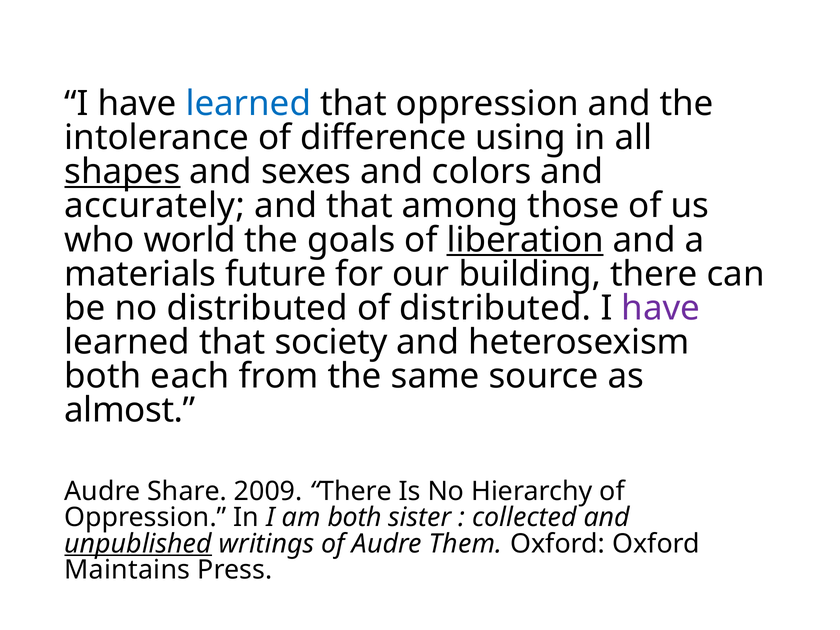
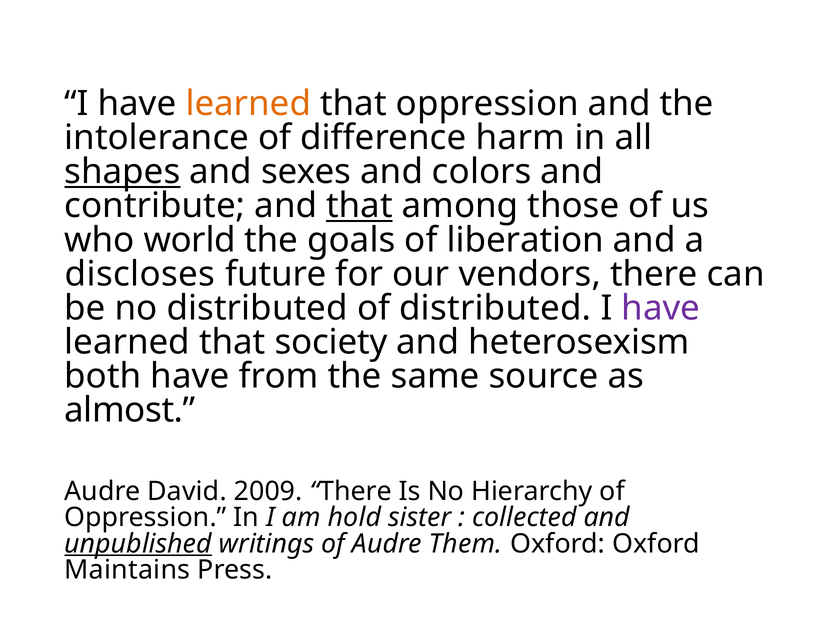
learned at (248, 104) colour: blue -> orange
using: using -> harm
accurately: accurately -> contribute
that at (359, 206) underline: none -> present
liberation underline: present -> none
materials: materials -> discloses
building: building -> vendors
both each: each -> have
Share: Share -> David
am both: both -> hold
